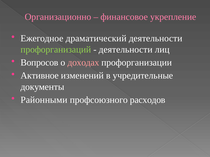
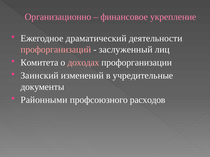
профорганизаций colour: light green -> pink
деятельности at (126, 50): деятельности -> заслуженный
Вопросов: Вопросов -> Комитета
Активное: Активное -> Заинский
